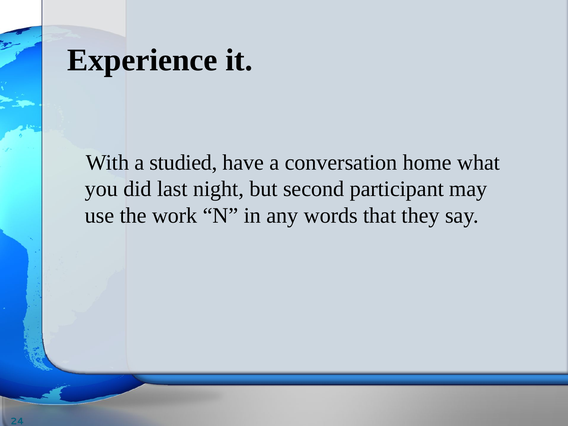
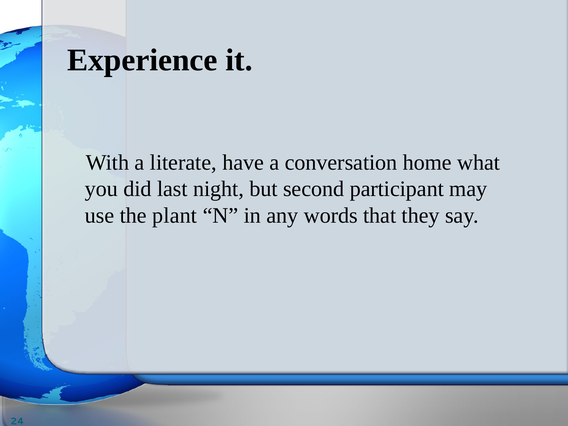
studied: studied -> literate
work: work -> plant
